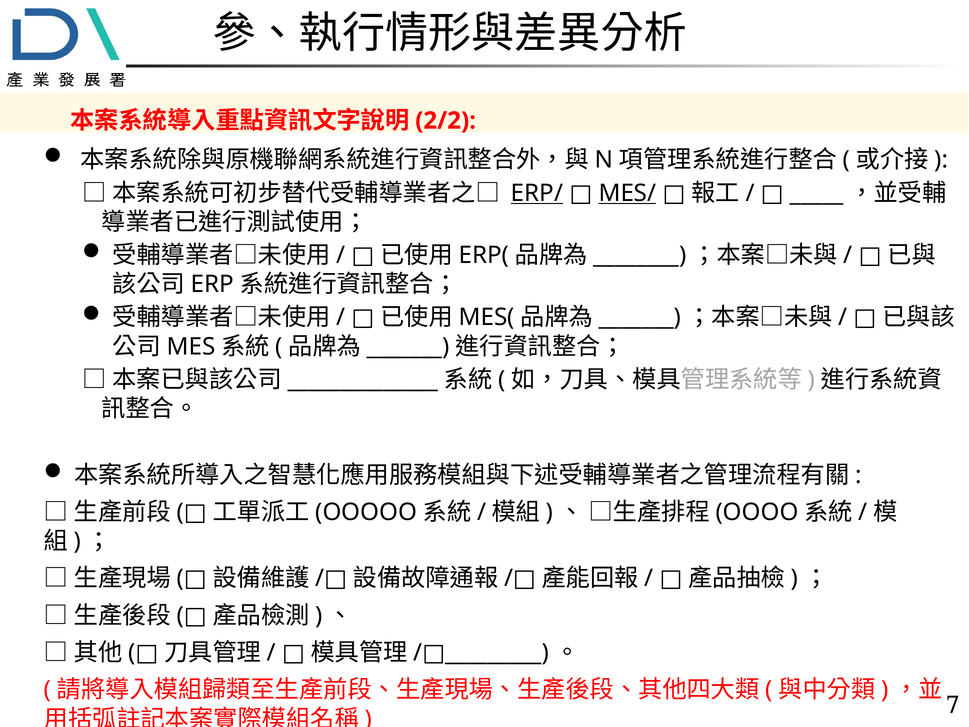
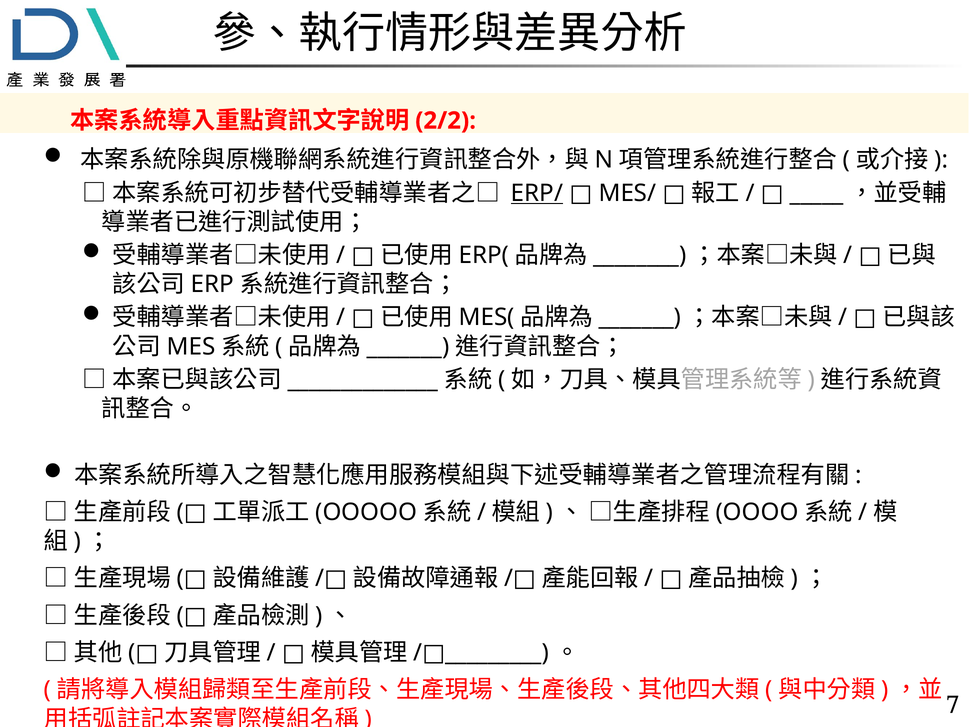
MES/ underline: present -> none
